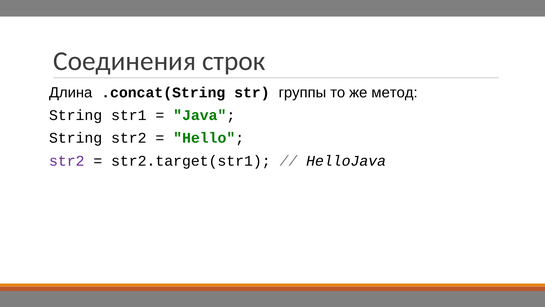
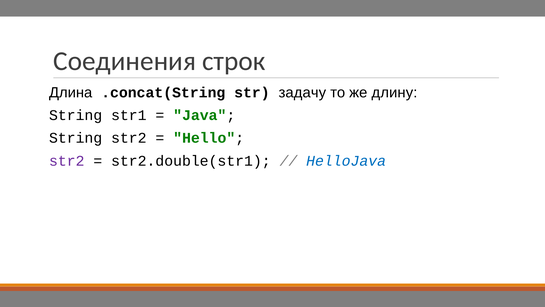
группы: группы -> задачу
метод: метод -> длину
str2.target(str1: str2.target(str1 -> str2.double(str1
HelloJava colour: black -> blue
